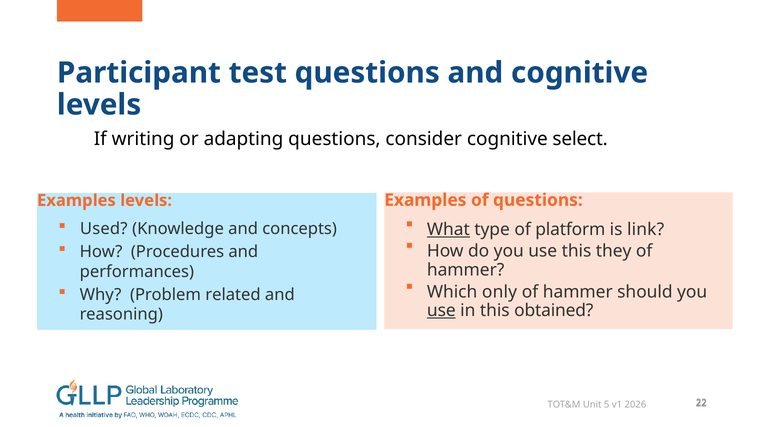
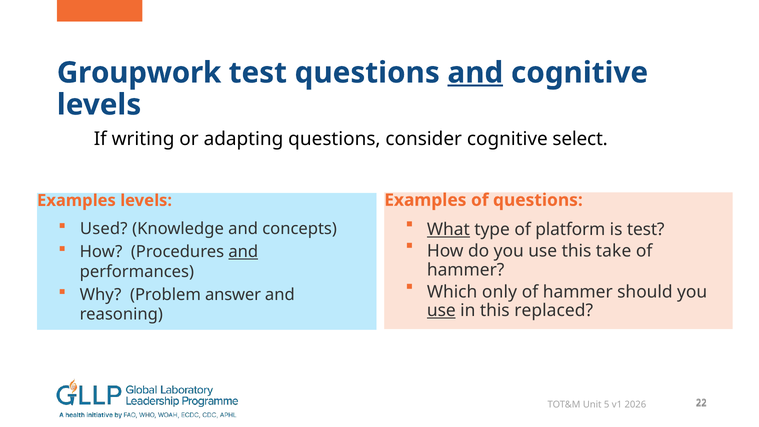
Participant: Participant -> Groupwork
and at (475, 73) underline: none -> present
is link: link -> test
they: they -> take
and at (243, 252) underline: none -> present
related: related -> answer
obtained: obtained -> replaced
